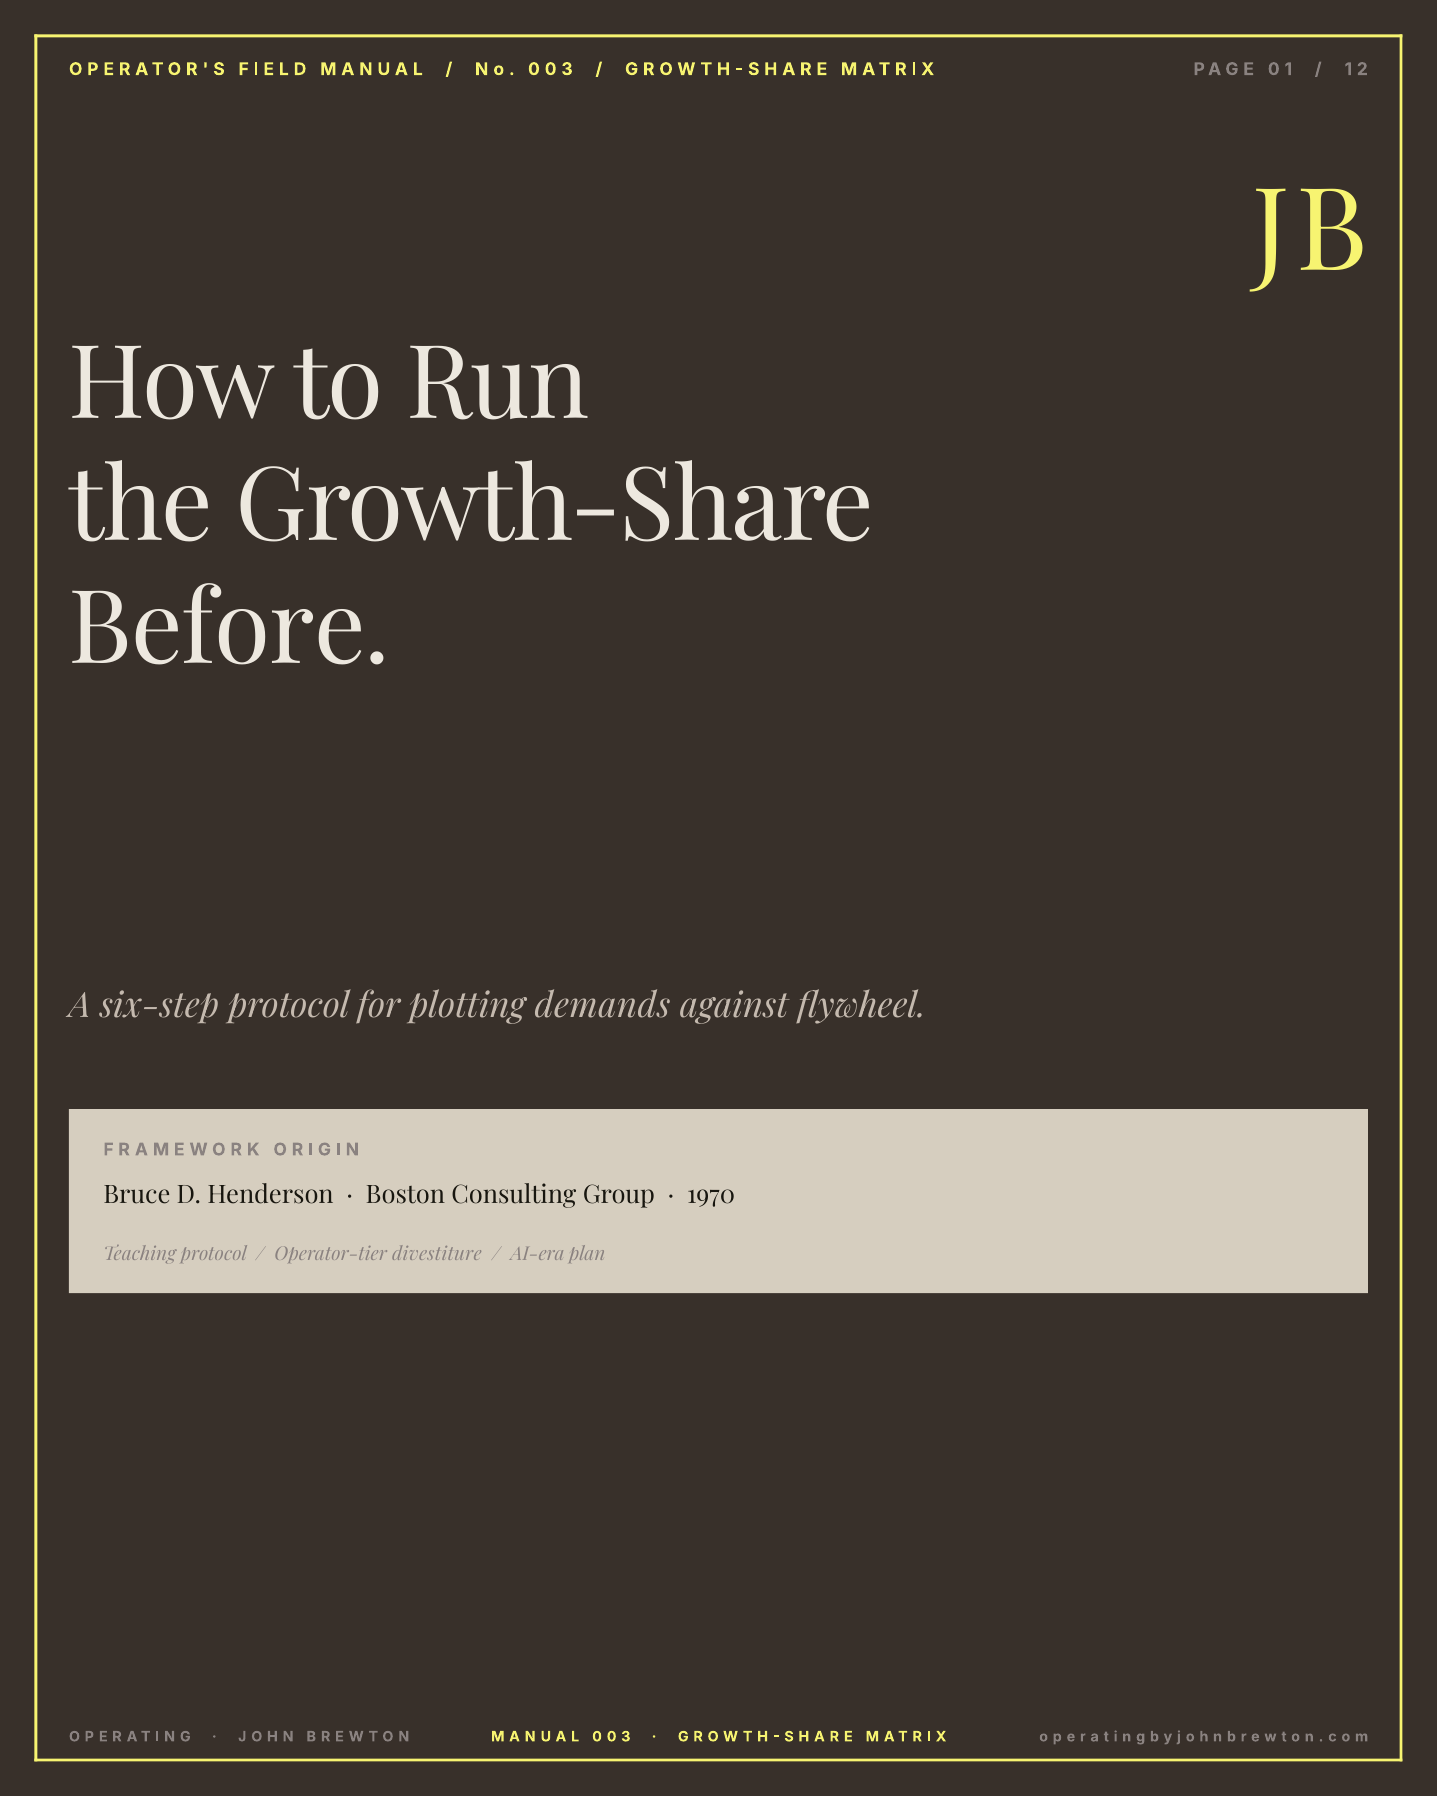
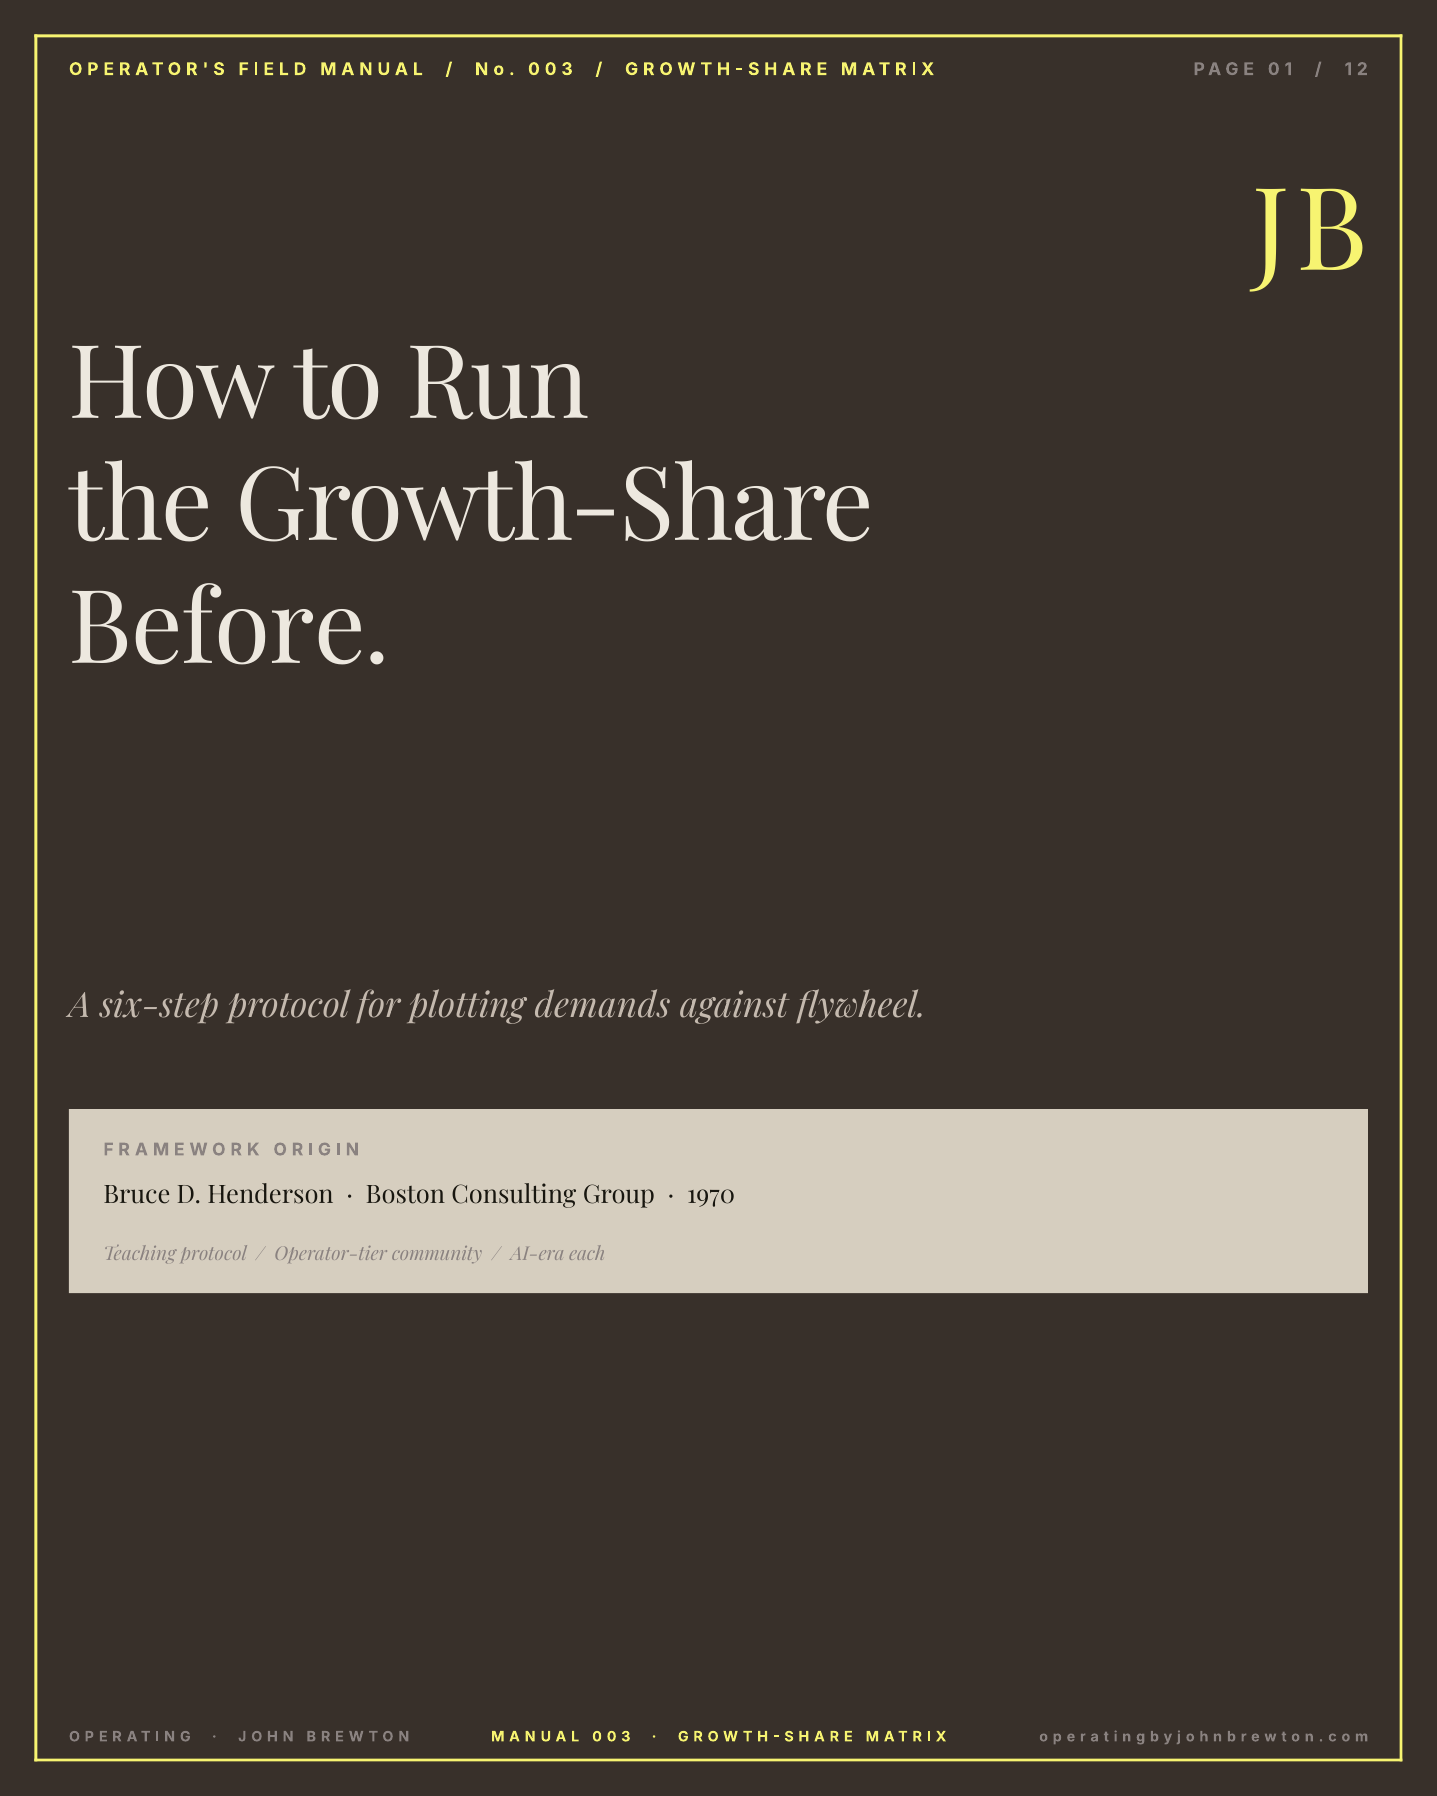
divestiture: divestiture -> community
plan: plan -> each
